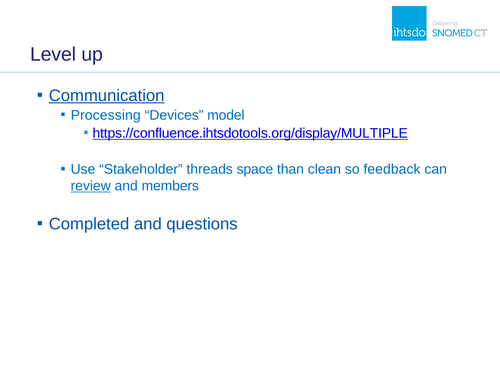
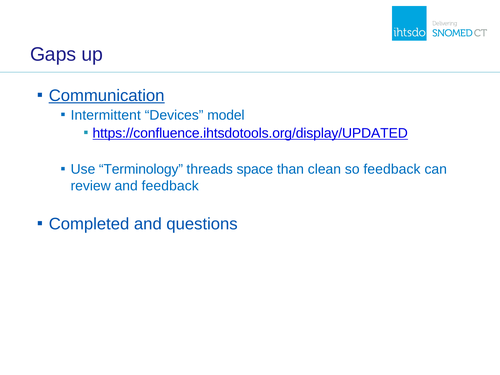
Level: Level -> Gaps
Processing: Processing -> Intermittent
https://confluence.ihtsdotools.org/display/MULTIPLE: https://confluence.ihtsdotools.org/display/MULTIPLE -> https://confluence.ihtsdotools.org/display/UPDATED
Stakeholder: Stakeholder -> Terminology
review underline: present -> none
and members: members -> feedback
